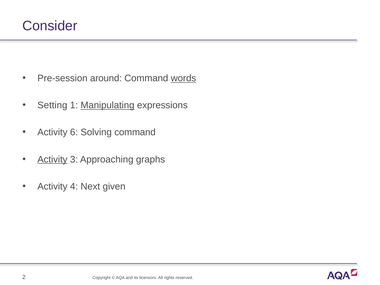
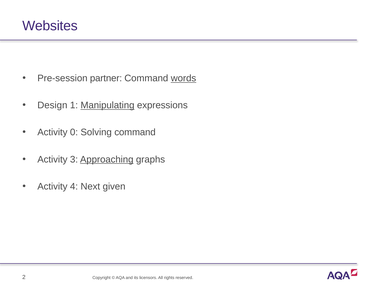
Consider: Consider -> Websites
around: around -> partner
Setting: Setting -> Design
6: 6 -> 0
Activity at (52, 159) underline: present -> none
Approaching underline: none -> present
